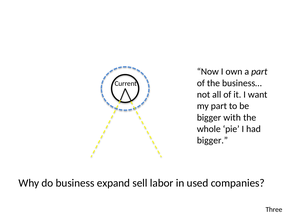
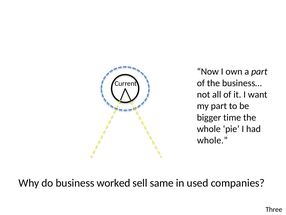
with: with -> time
bigger at (212, 140): bigger -> whole
expand: expand -> worked
labor: labor -> same
